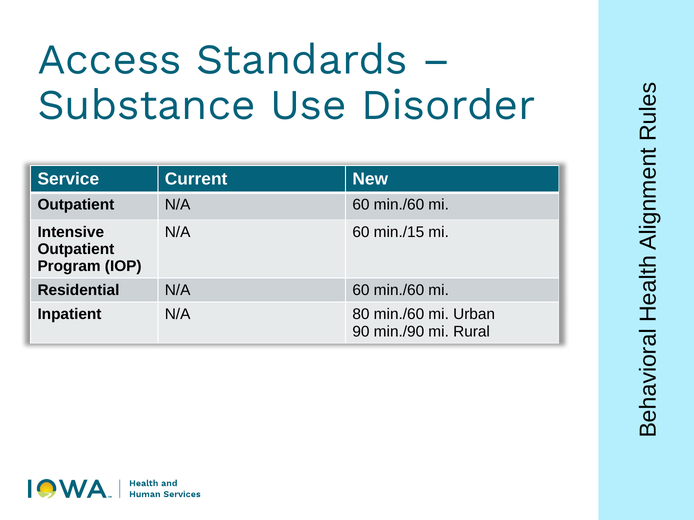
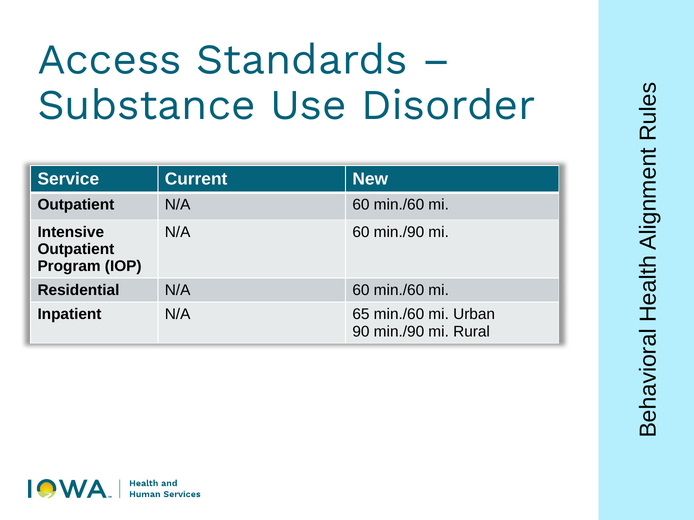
60 min./15: min./15 -> min./90
80: 80 -> 65
